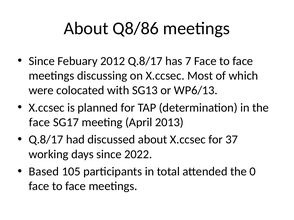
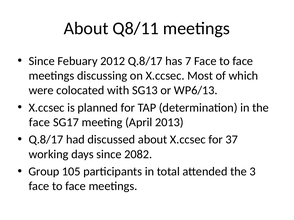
Q8/86: Q8/86 -> Q8/11
2022: 2022 -> 2082
Based: Based -> Group
0: 0 -> 3
